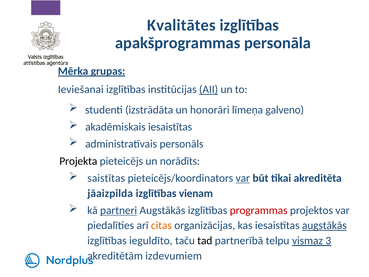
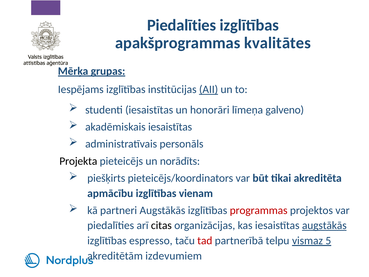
Kvalitātes at (181, 25): Kvalitātes -> Piedalīties
personāla: personāla -> kvalitātes
Ieviešanai: Ieviešanai -> Iespējams
studenti izstrādāta: izstrādāta -> iesaistītas
saistītas: saistītas -> piešķirts
var at (243, 178) underline: present -> none
jāaizpilda: jāaizpilda -> apmācību
partneri underline: present -> none
citas colour: orange -> black
ieguldīto: ieguldīto -> espresso
tad colour: black -> red
3: 3 -> 5
